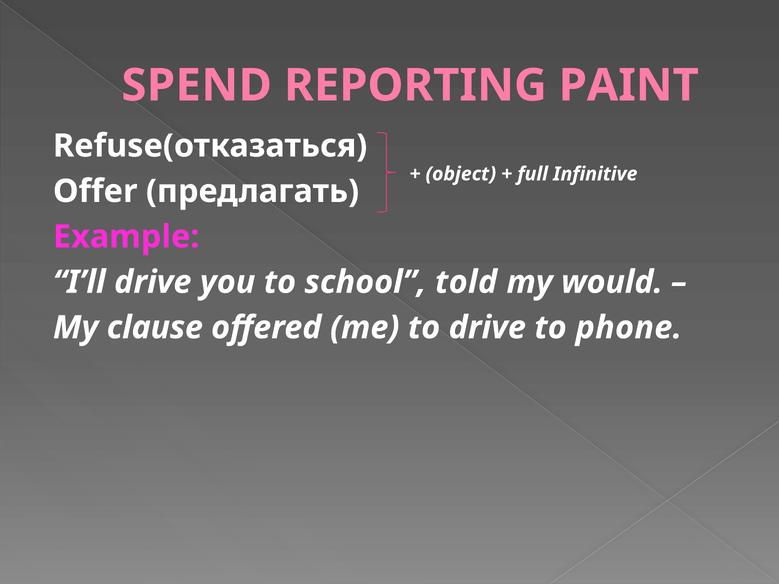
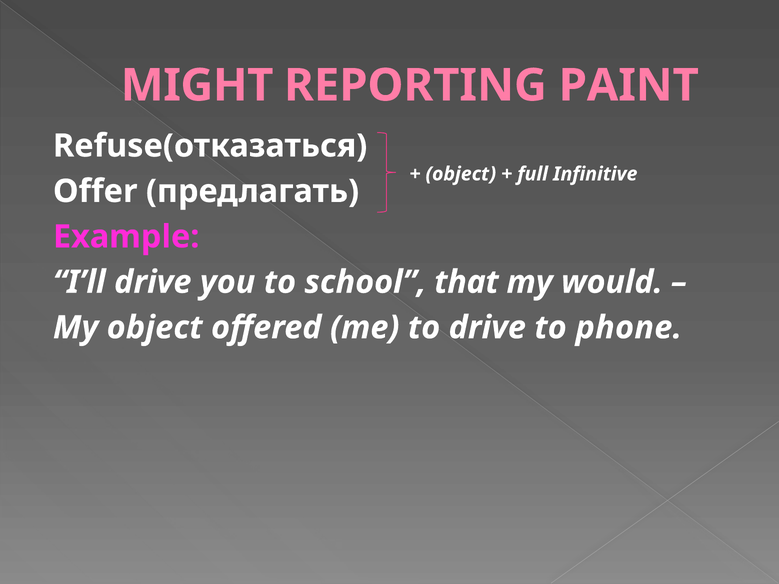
SPEND: SPEND -> MIGHT
told: told -> that
My clause: clause -> object
